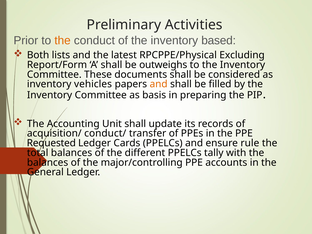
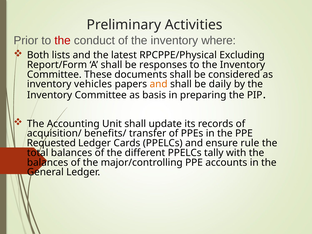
the at (63, 41) colour: orange -> red
based: based -> where
outweighs: outweighs -> responses
filled: filled -> daily
conduct/: conduct/ -> benefits/
